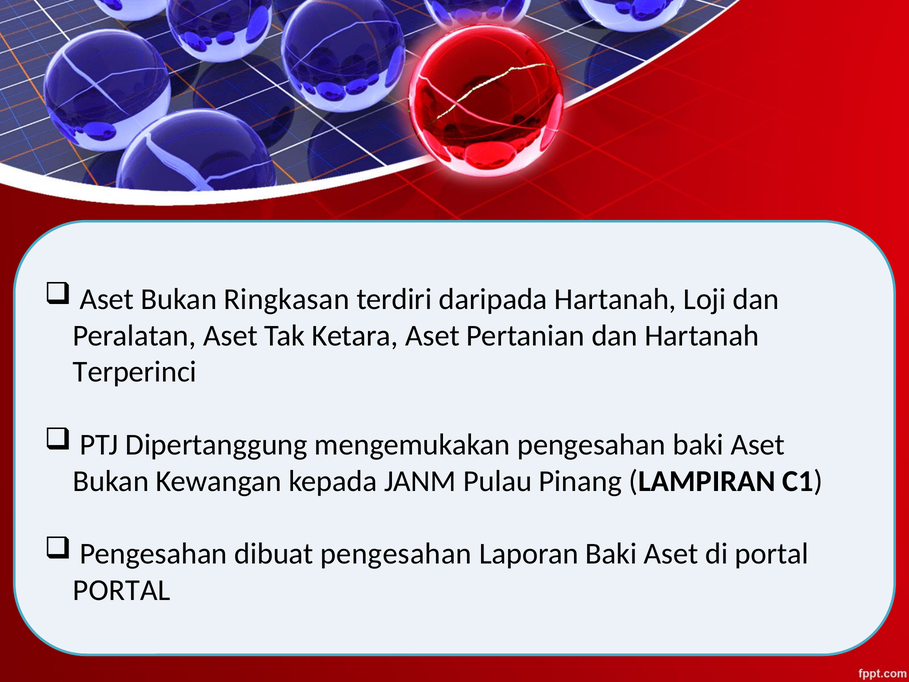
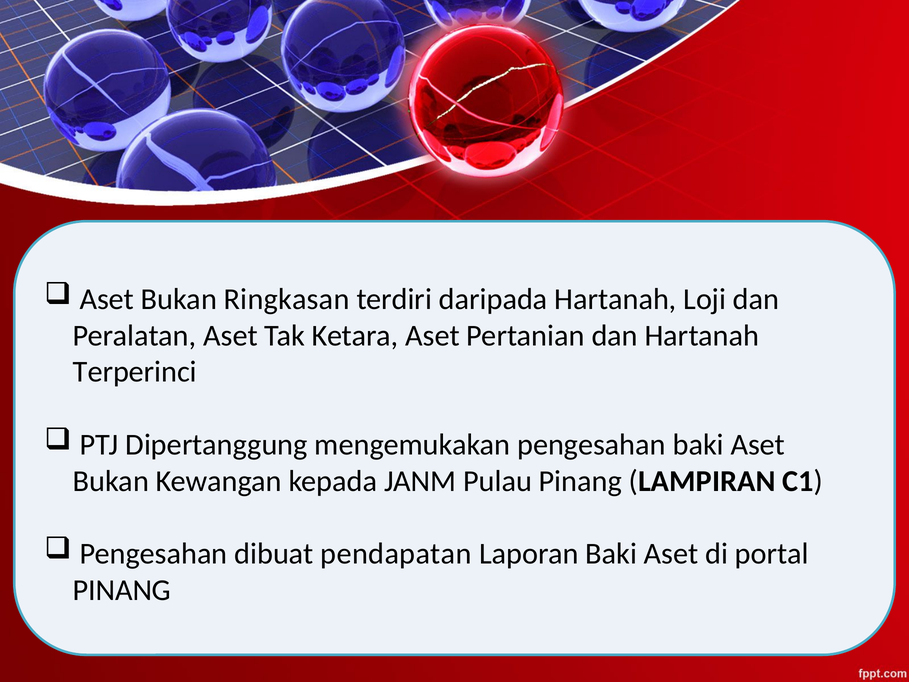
dibuat pengesahan: pengesahan -> pendapatan
PORTAL at (122, 590): PORTAL -> PINANG
